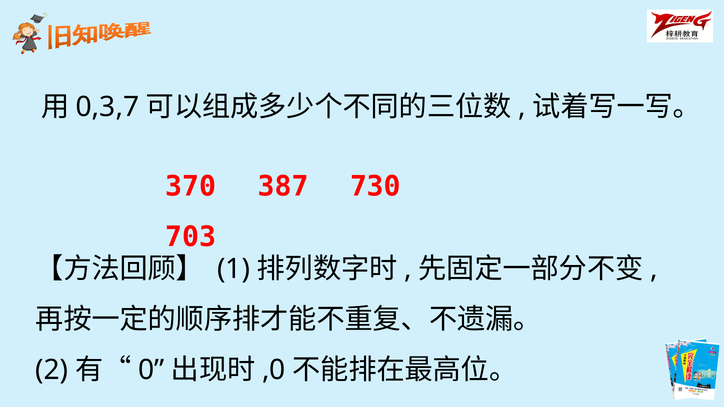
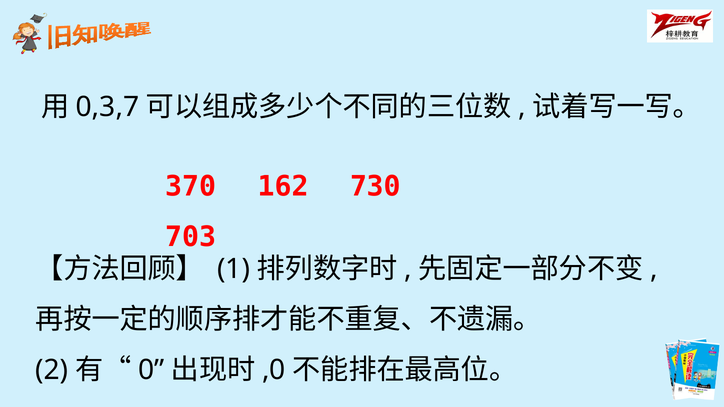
387: 387 -> 162
